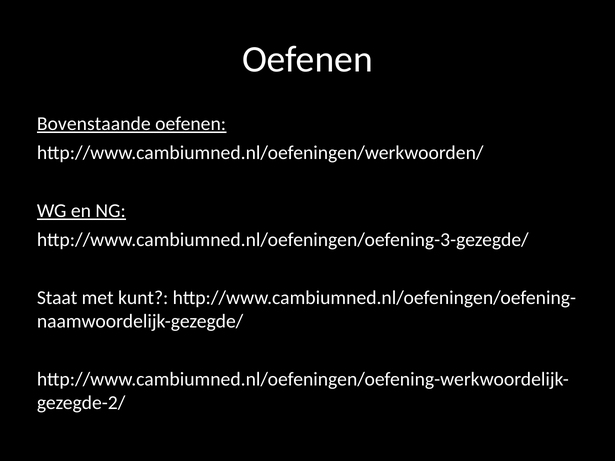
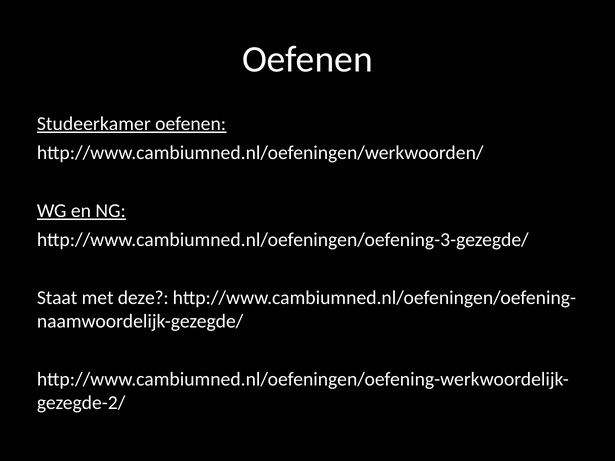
Bovenstaande: Bovenstaande -> Studeerkamer
kunt: kunt -> deze
